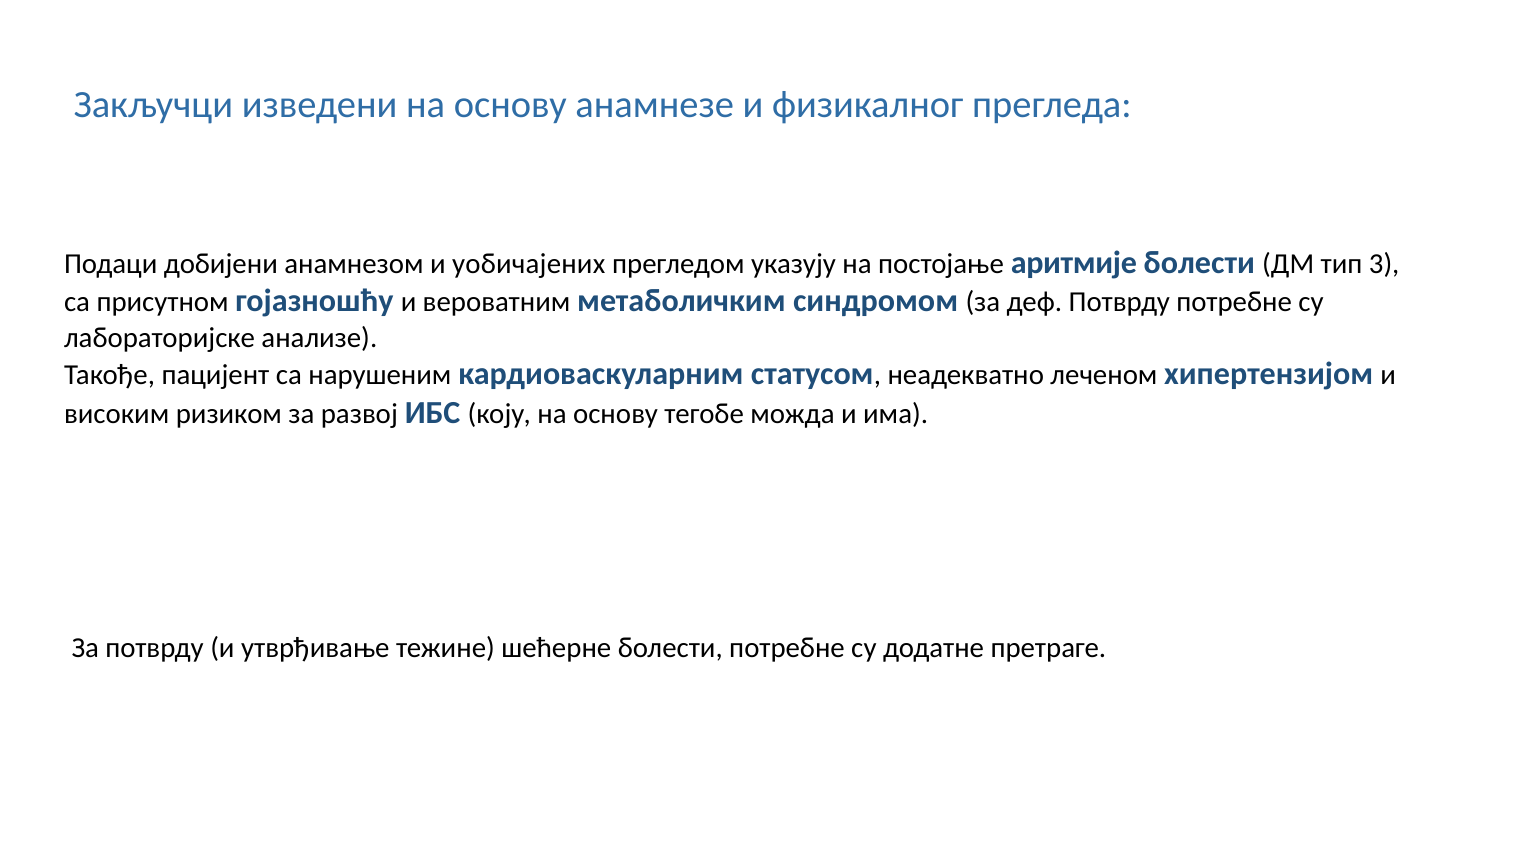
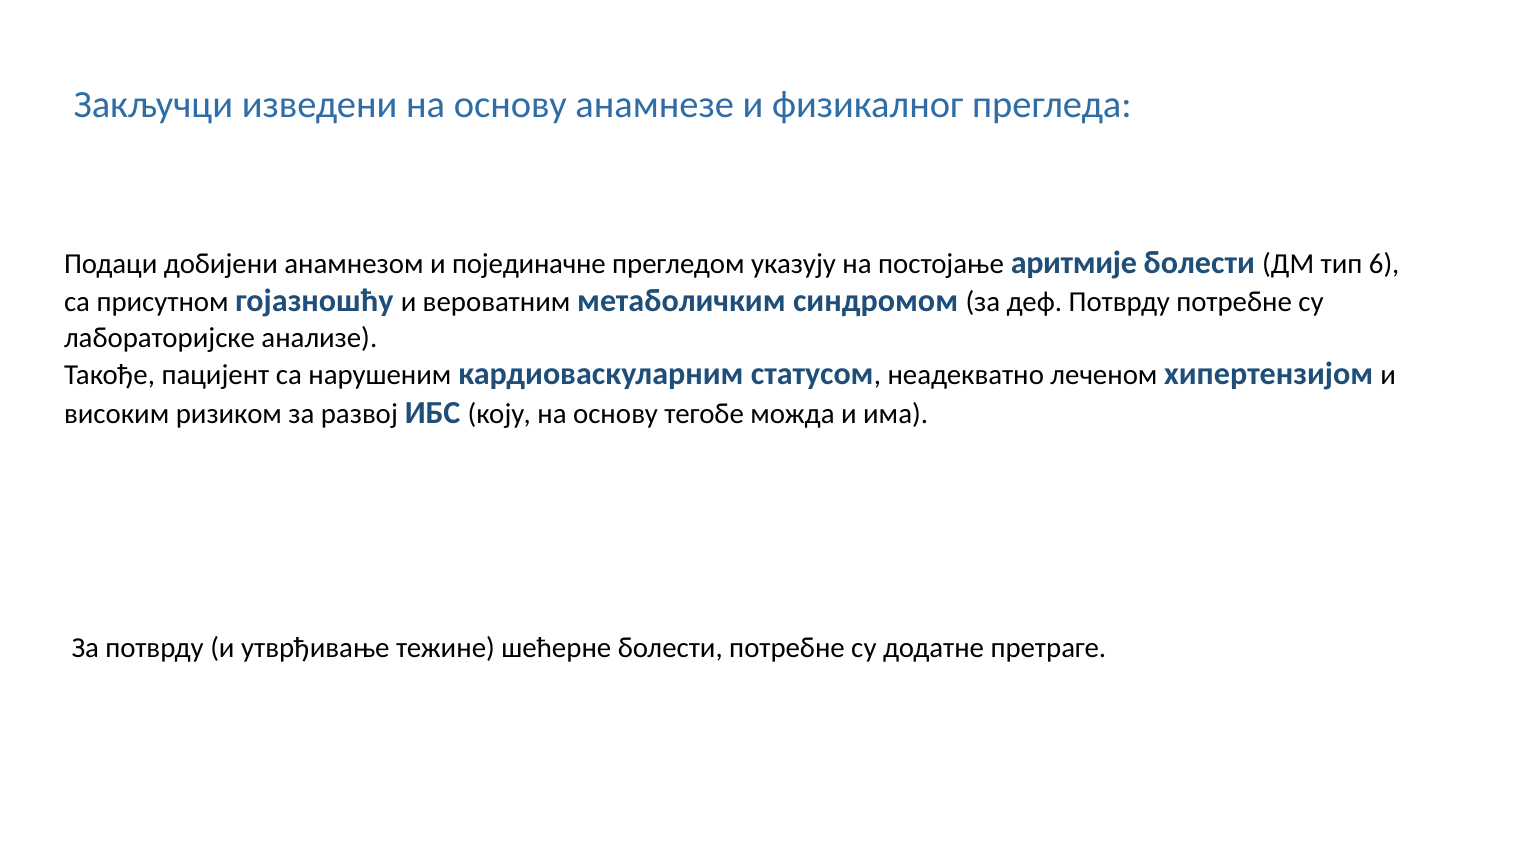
уобичајених: уобичајених -> појединачне
3: 3 -> 6
